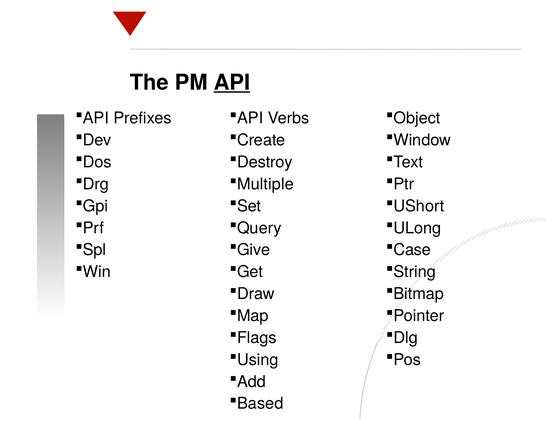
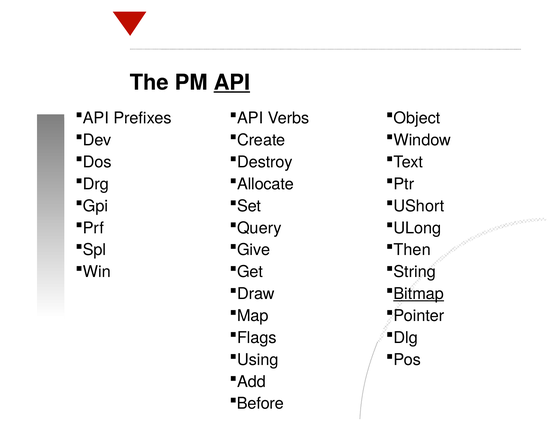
Multiple: Multiple -> Allocate
Case: Case -> Then
Bitmap underline: none -> present
Based: Based -> Before
